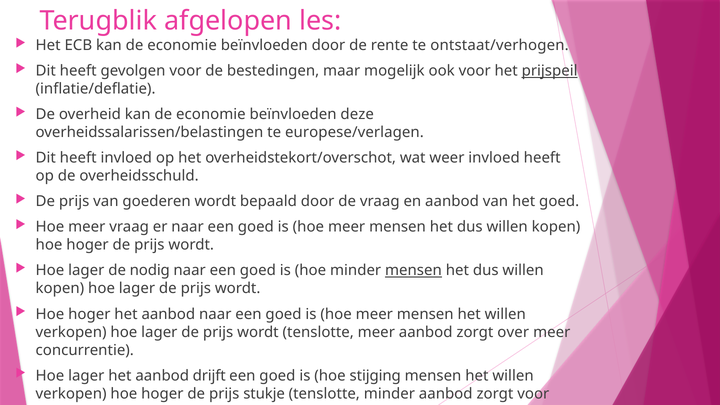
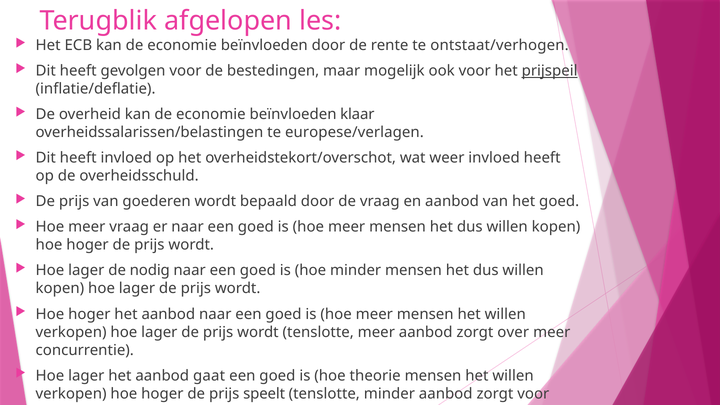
deze: deze -> klaar
mensen at (413, 271) underline: present -> none
drijft: drijft -> gaat
stijging: stijging -> theorie
stukje: stukje -> speelt
